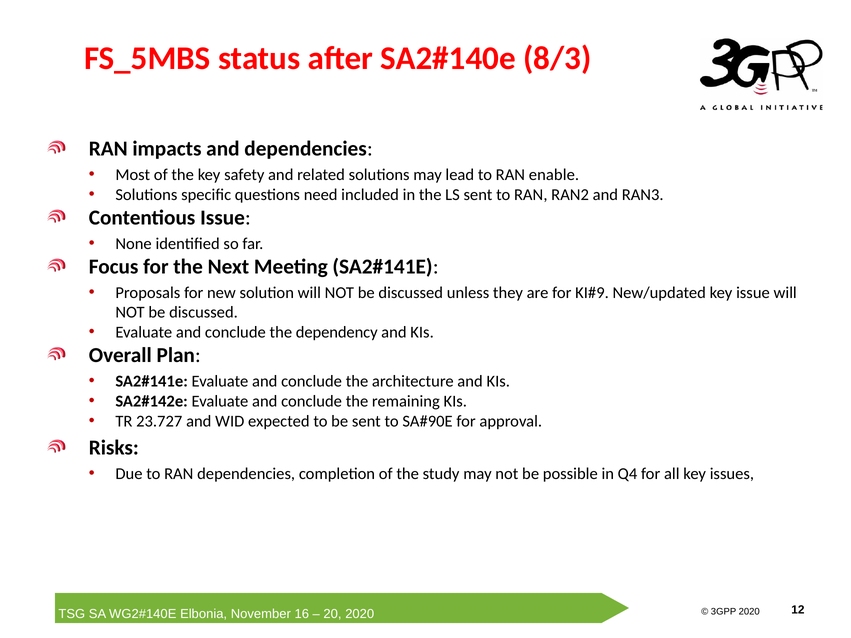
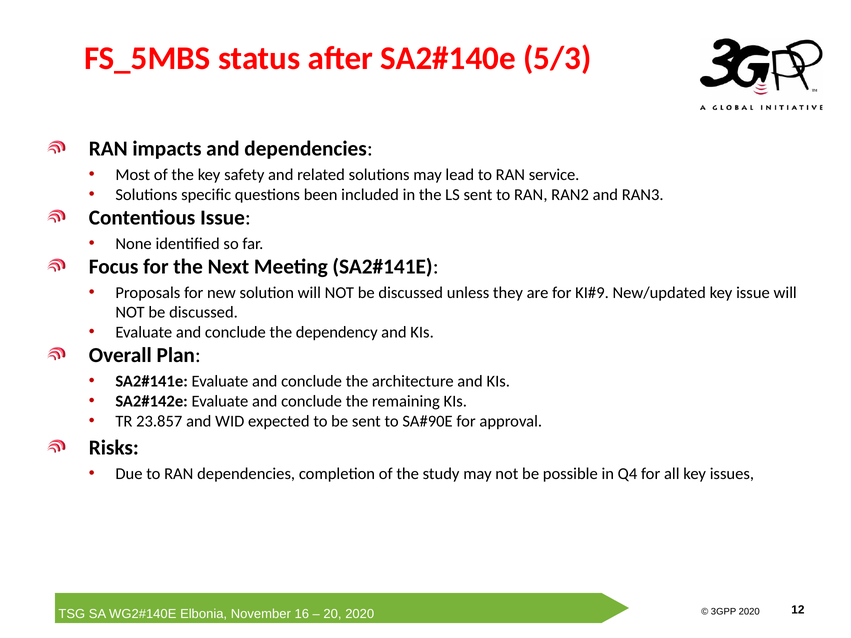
8/3: 8/3 -> 5/3
enable: enable -> service
need: need -> been
23.727: 23.727 -> 23.857
